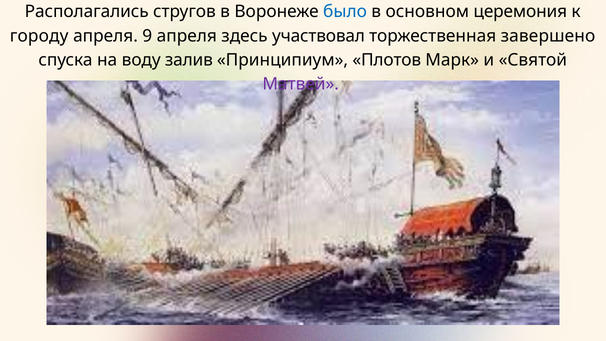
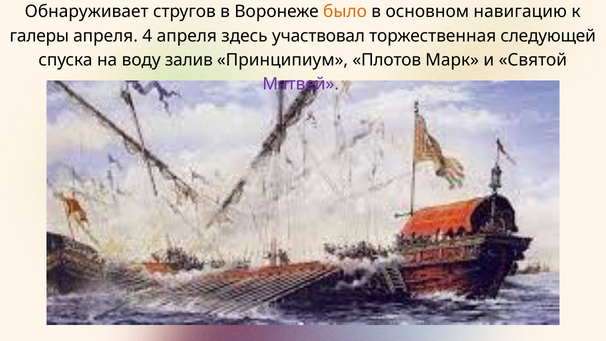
Располагались: Располагались -> Обнаруживает
было colour: blue -> orange
церемония: церемония -> навигацию
городу: городу -> галеры
9: 9 -> 4
завершено: завершено -> следующей
